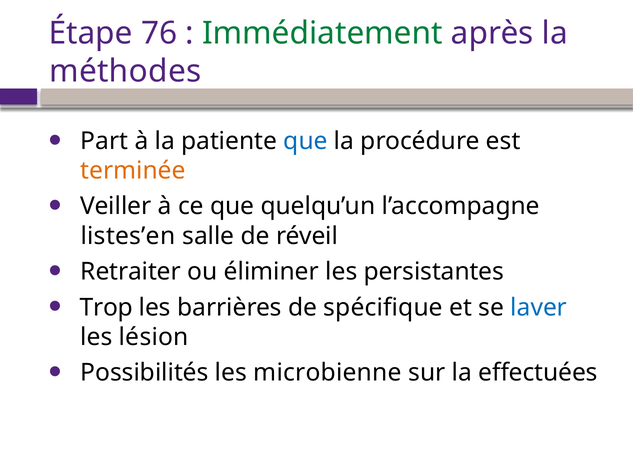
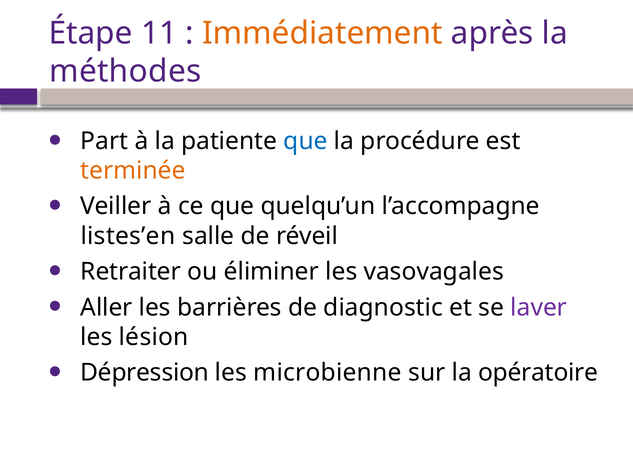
76: 76 -> 11
Immédiatement colour: green -> orange
persistantes: persistantes -> vasovagales
Trop: Trop -> Aller
spécifique: spécifique -> diagnostic
laver colour: blue -> purple
Possibilités: Possibilités -> Dépression
effectuées: effectuées -> opératoire
